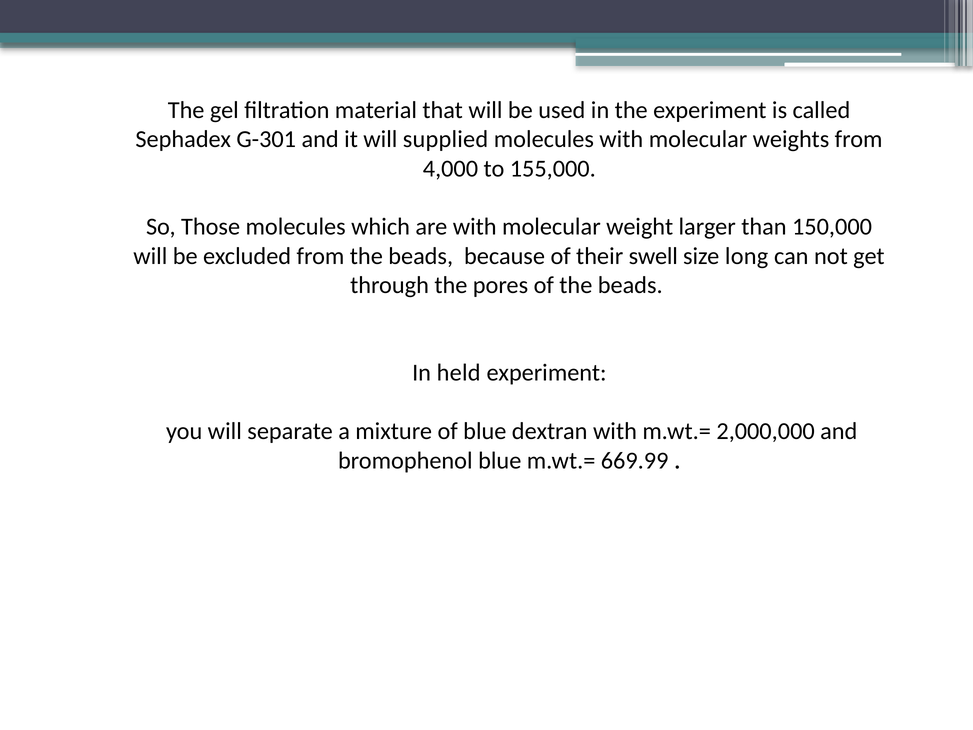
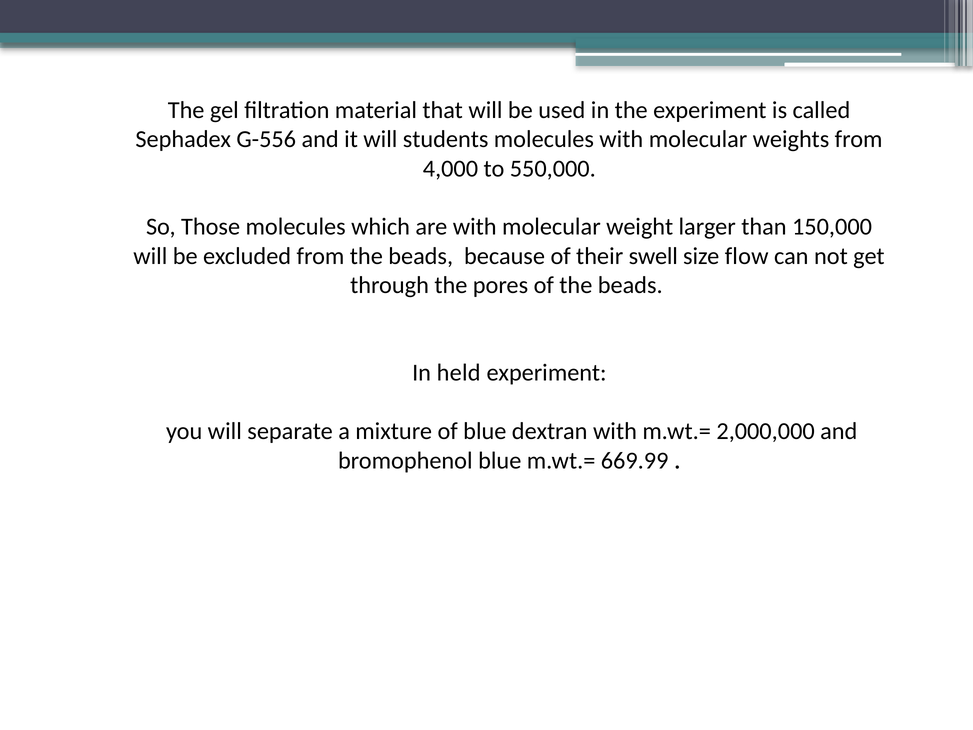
G-301: G-301 -> G-556
supplied: supplied -> students
155,000: 155,000 -> 550,000
long: long -> flow
